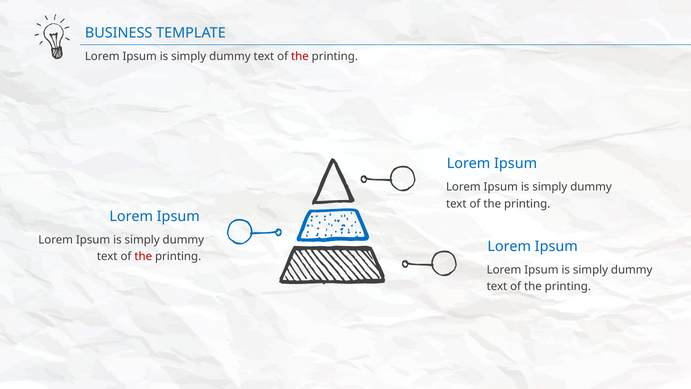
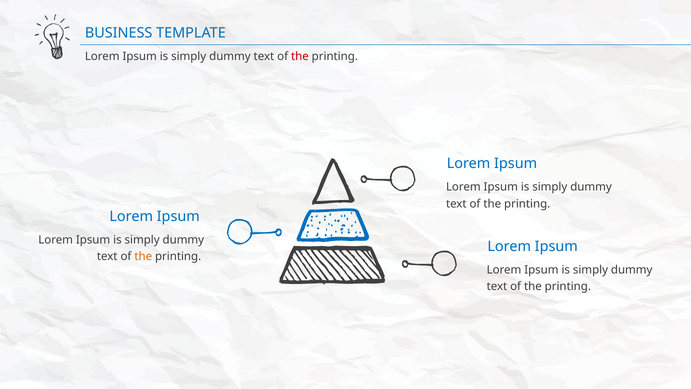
the at (143, 256) colour: red -> orange
